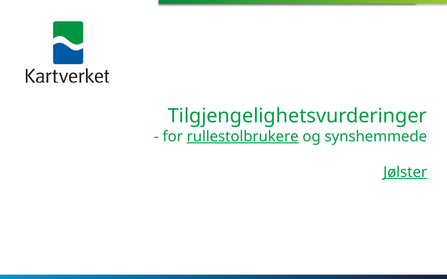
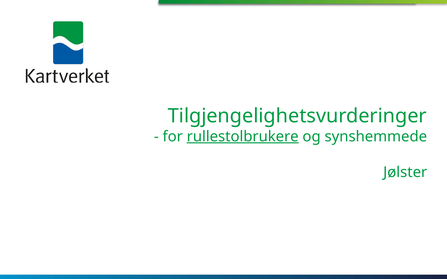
Jølster underline: present -> none
